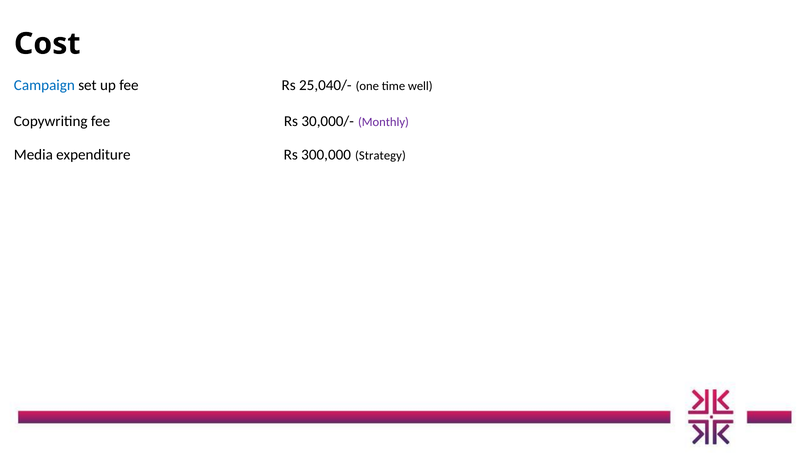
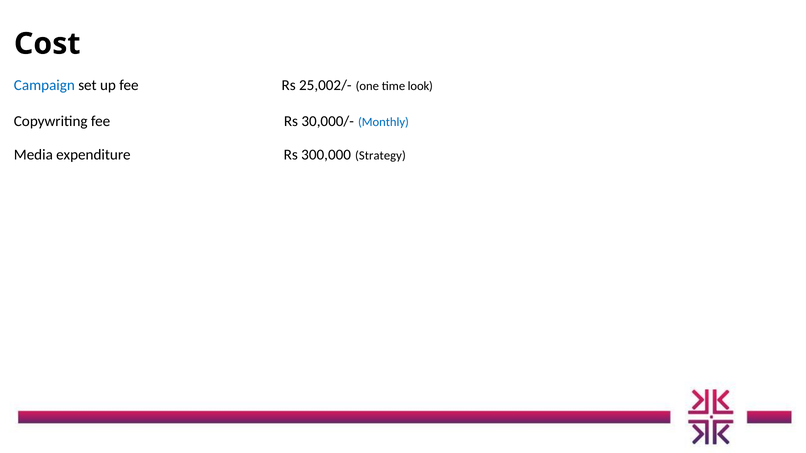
25,040/-: 25,040/- -> 25,002/-
well: well -> look
Monthly colour: purple -> blue
